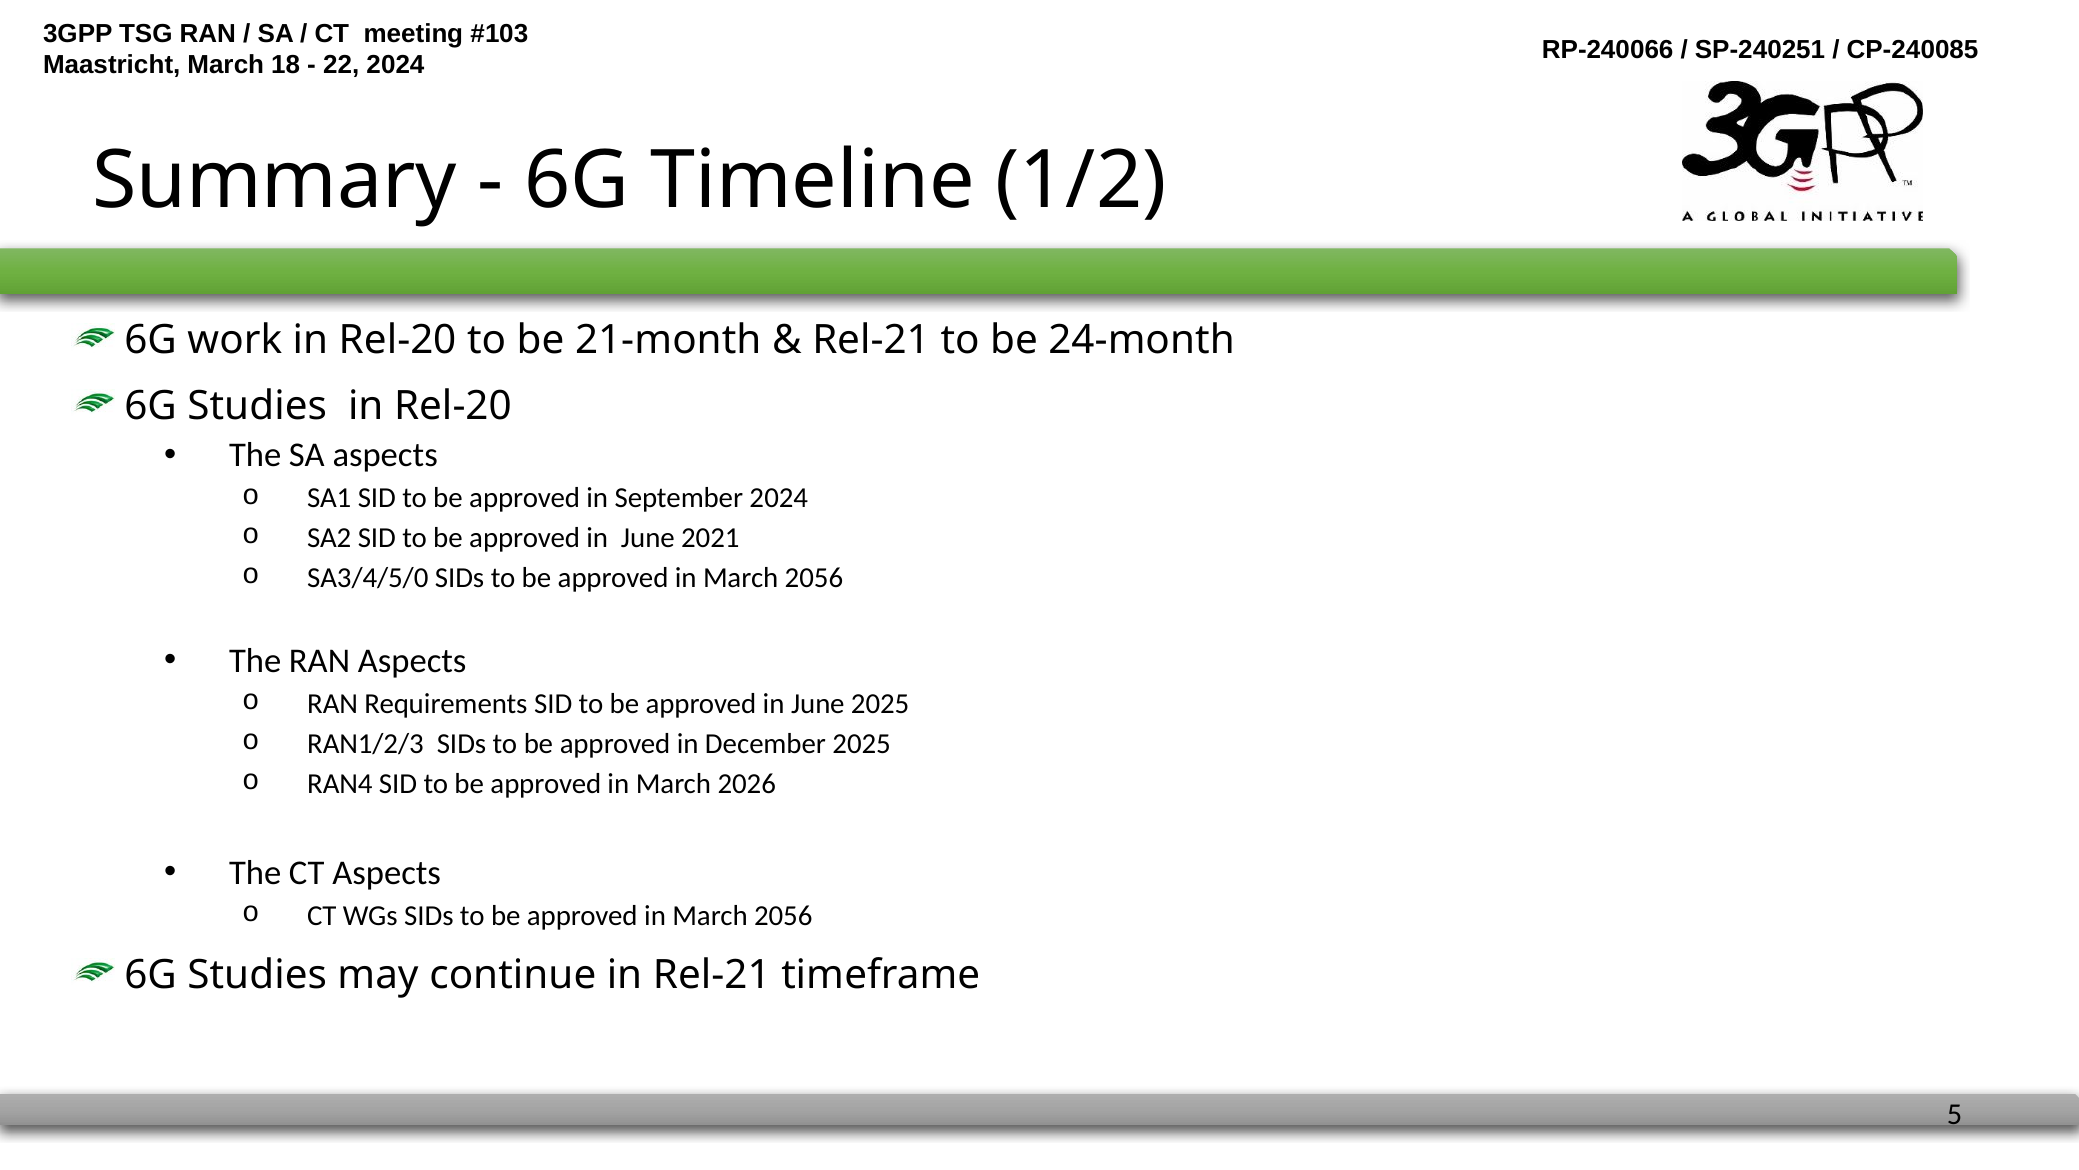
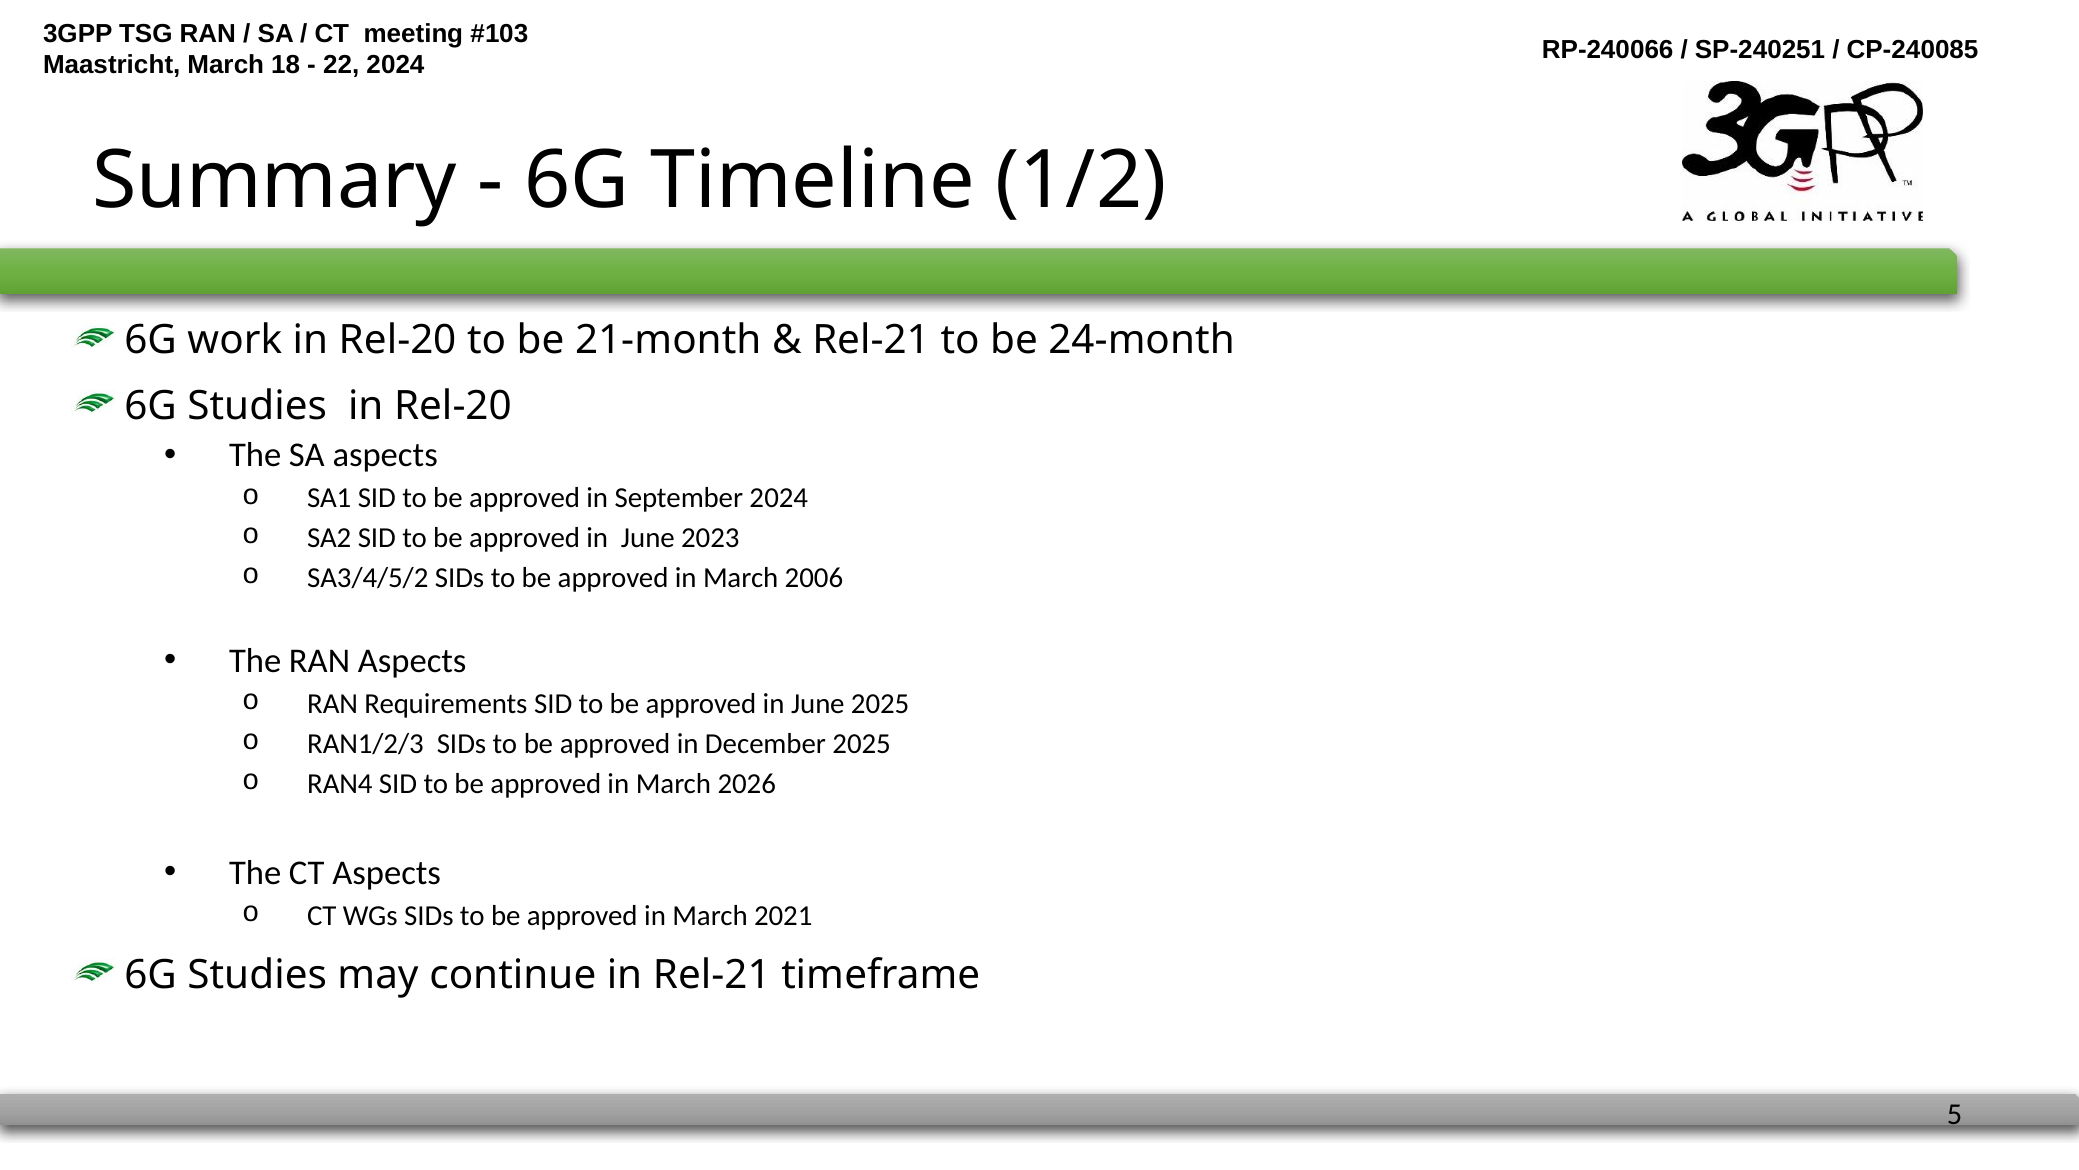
2021: 2021 -> 2023
SA3/4/5/0: SA3/4/5/0 -> SA3/4/5/2
2056 at (814, 578): 2056 -> 2006
2056 at (783, 916): 2056 -> 2021
